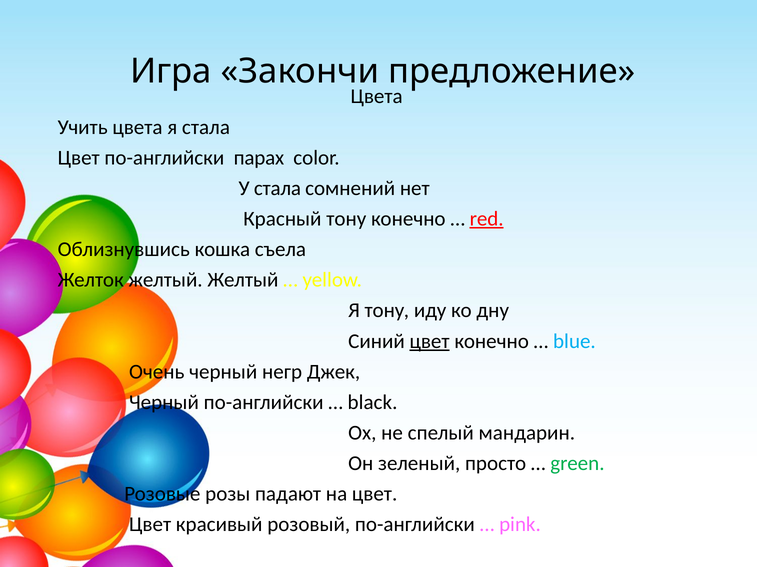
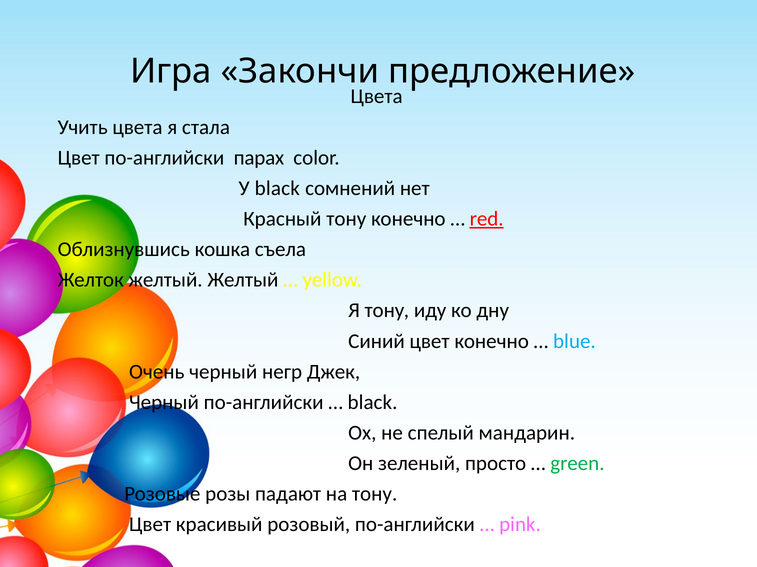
У стала: стала -> black
цвет at (430, 342) underline: present -> none
на цвет: цвет -> тону
